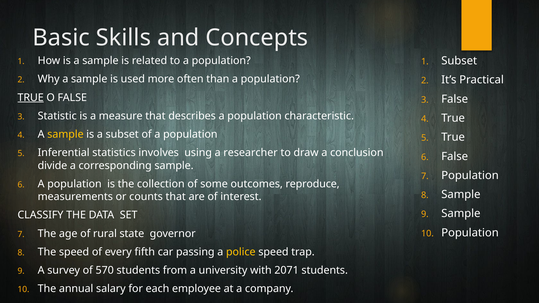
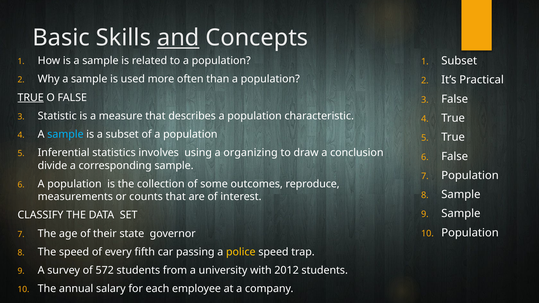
and underline: none -> present
sample at (65, 134) colour: yellow -> light blue
researcher: researcher -> organizing
rural: rural -> their
570: 570 -> 572
2071: 2071 -> 2012
